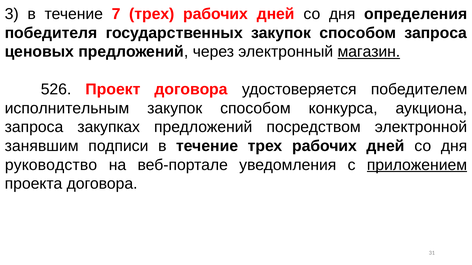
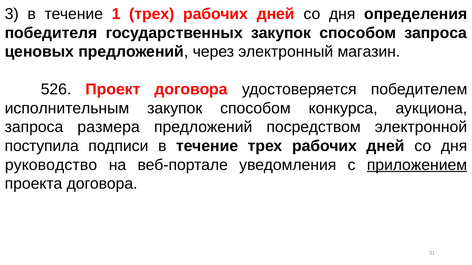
7: 7 -> 1
магазин underline: present -> none
закупках: закупках -> размера
занявшим: занявшим -> поступила
